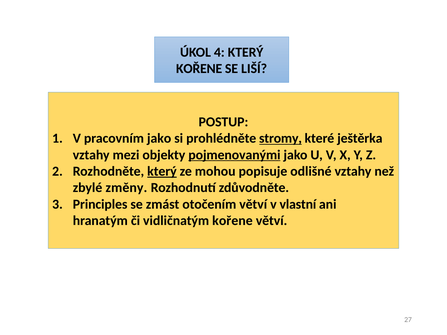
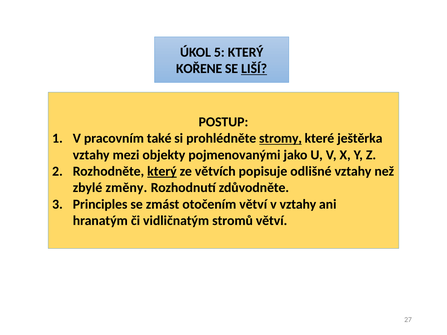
4: 4 -> 5
LIŠÍ underline: none -> present
pracovním jako: jako -> také
pojmenovanými underline: present -> none
mohou: mohou -> větvích
v vlastní: vlastní -> vztahy
vidličnatým kořene: kořene -> stromů
